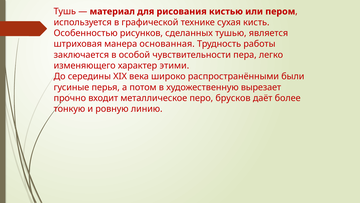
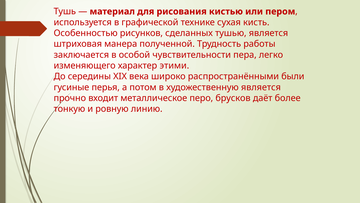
основанная: основанная -> полученной
художественную вырезает: вырезает -> является
